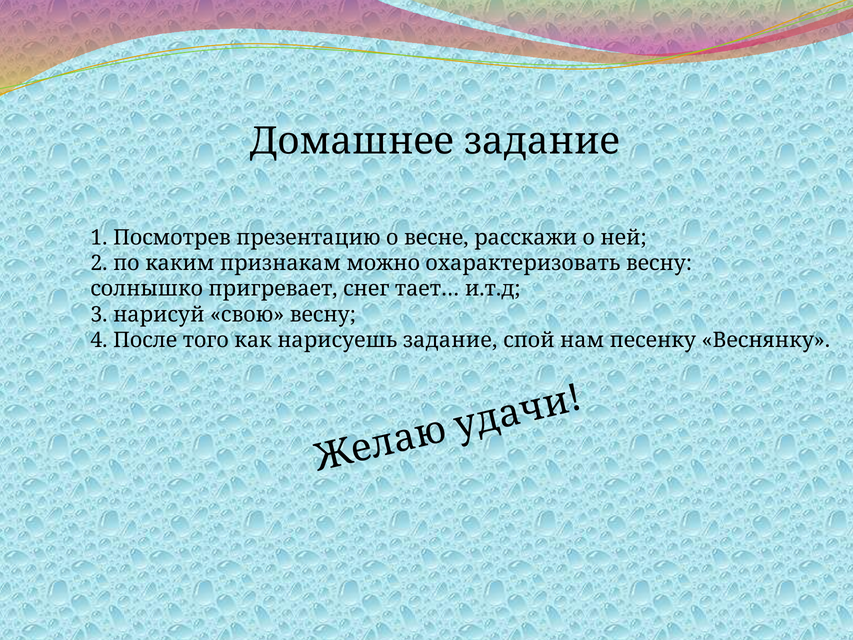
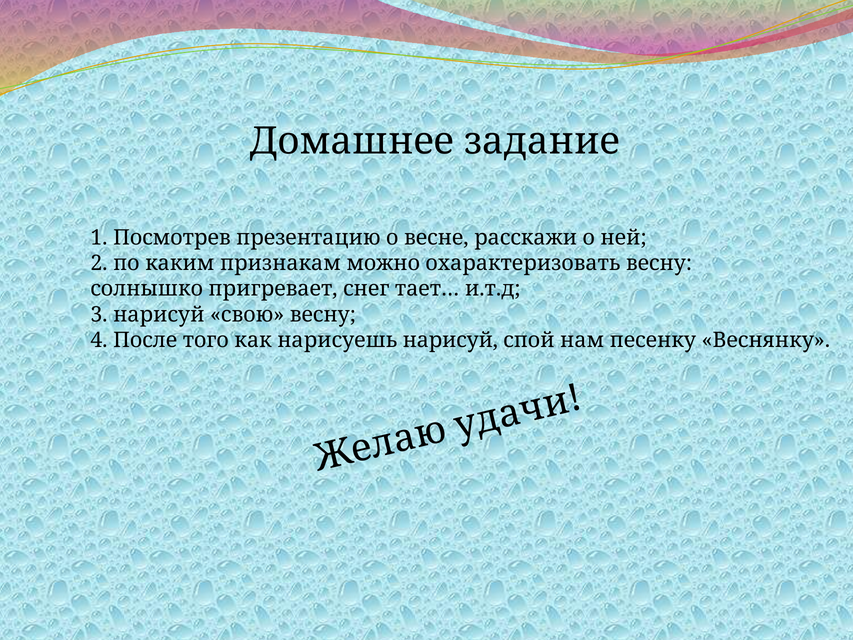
нарисуешь задание: задание -> нарисуй
